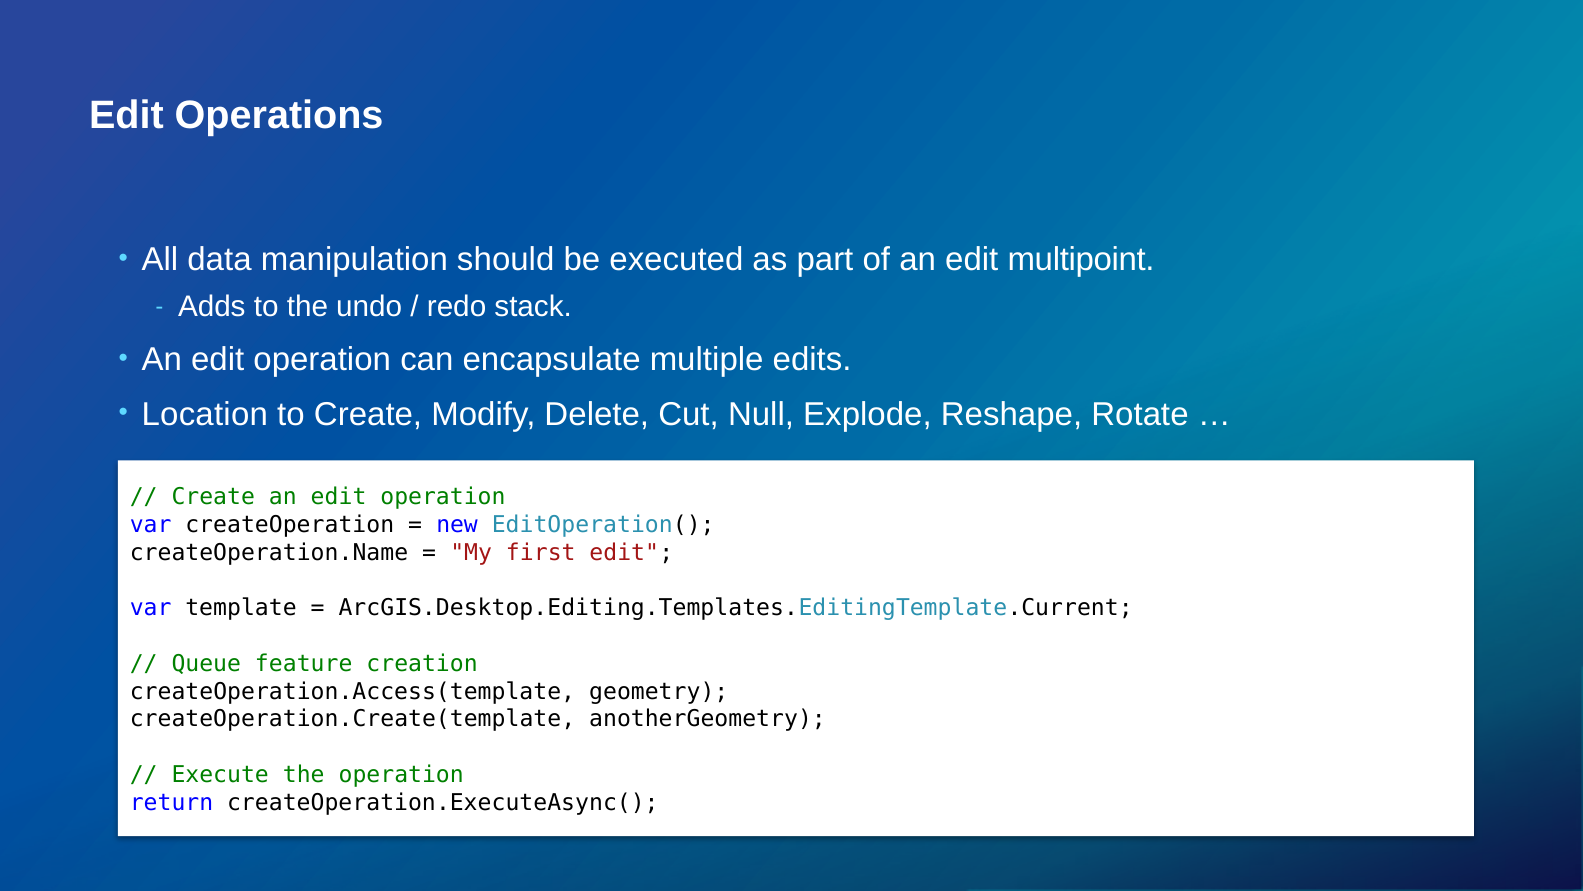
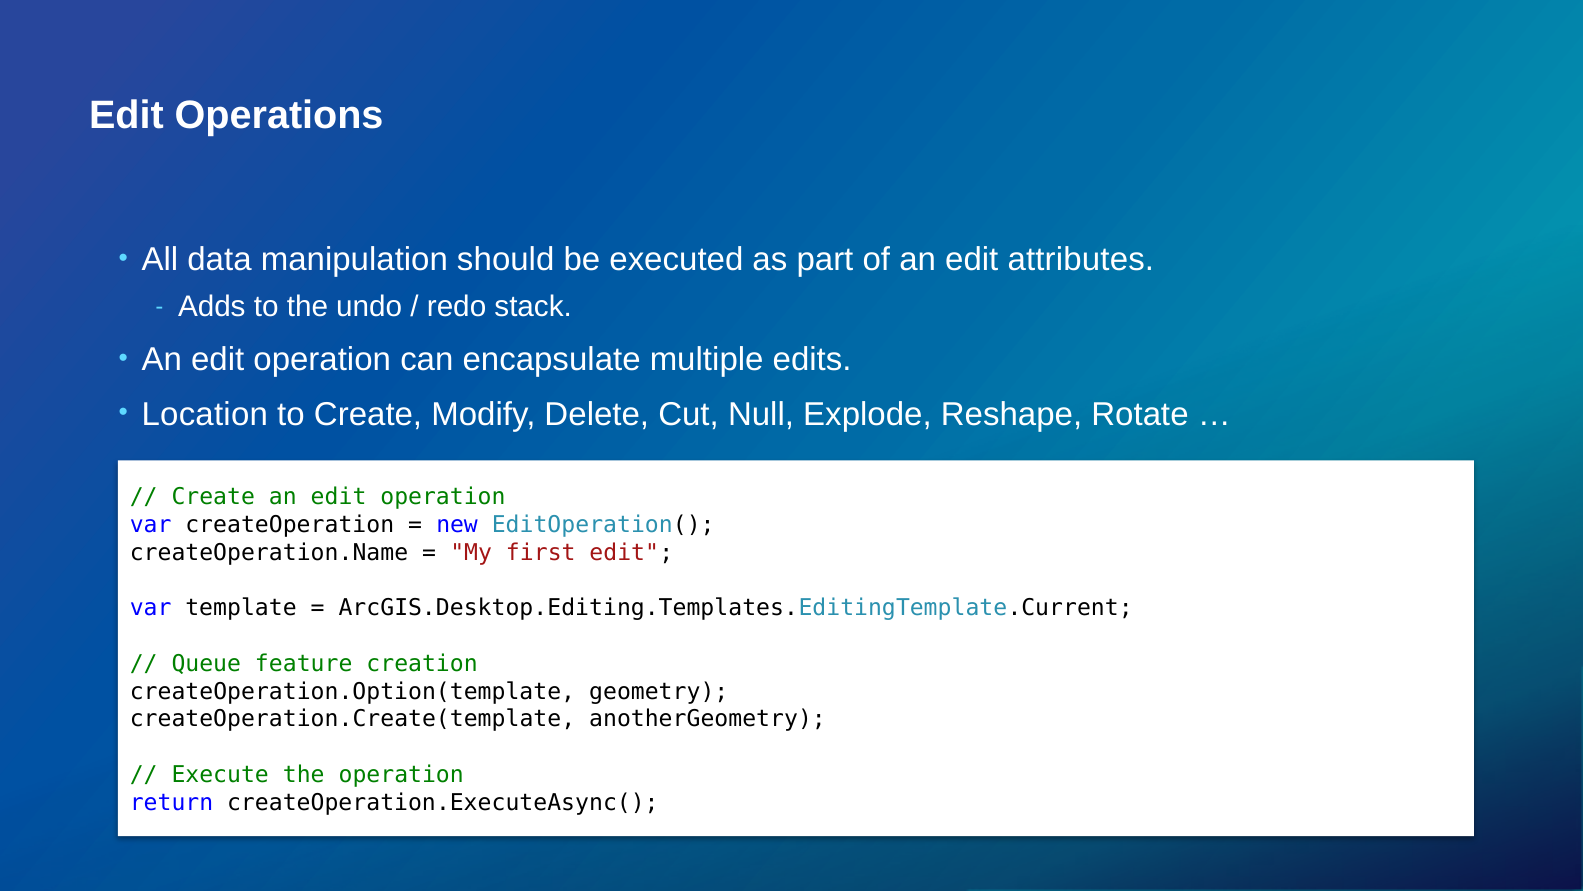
multipoint: multipoint -> attributes
createOperation.Access(template: createOperation.Access(template -> createOperation.Option(template
